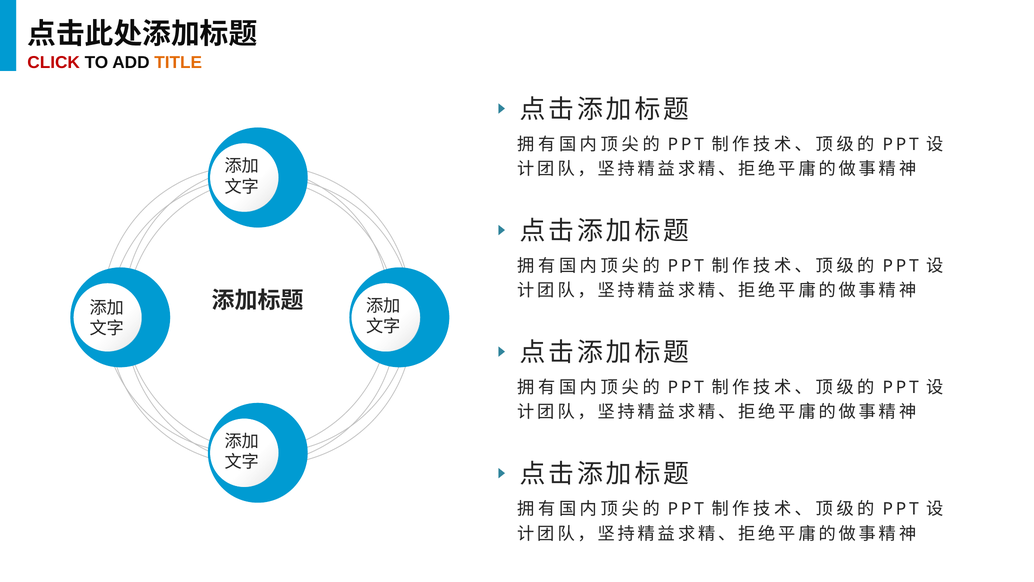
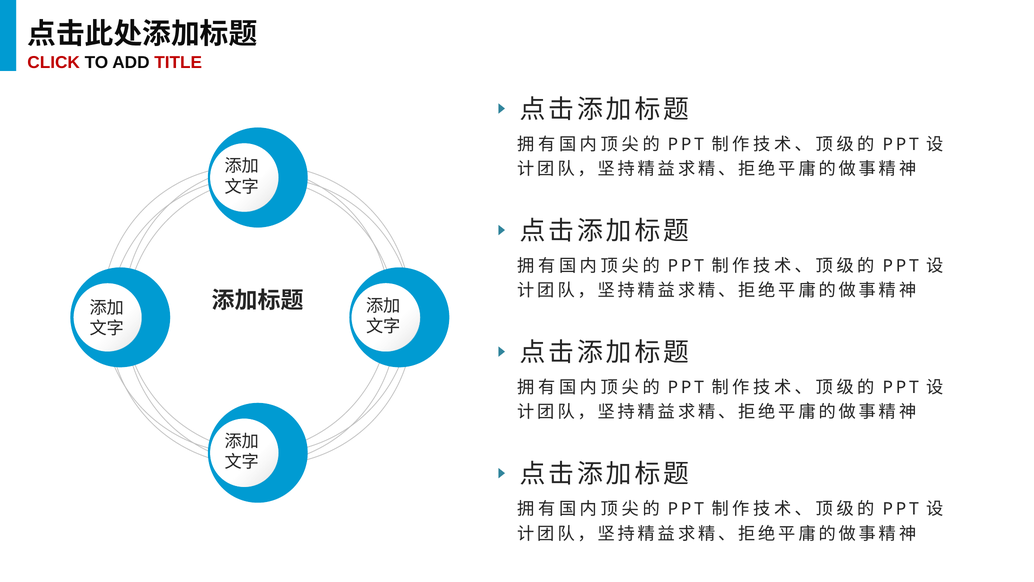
TITLE colour: orange -> red
